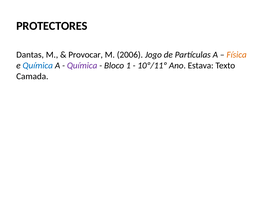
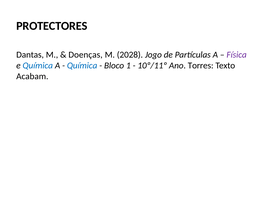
Provocar: Provocar -> Doenças
2006: 2006 -> 2028
Física colour: orange -> purple
Química at (82, 66) colour: purple -> blue
Estava: Estava -> Torres
Camada: Camada -> Acabam
